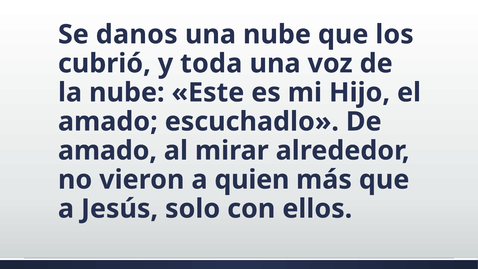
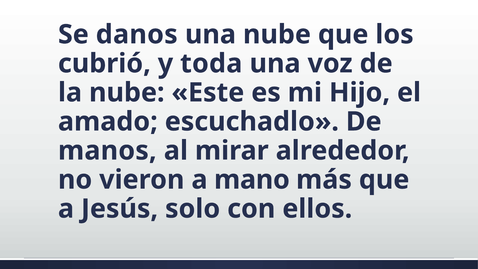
amado at (107, 151): amado -> manos
quien: quien -> mano
